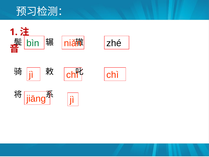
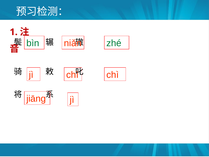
zhé colour: black -> green
